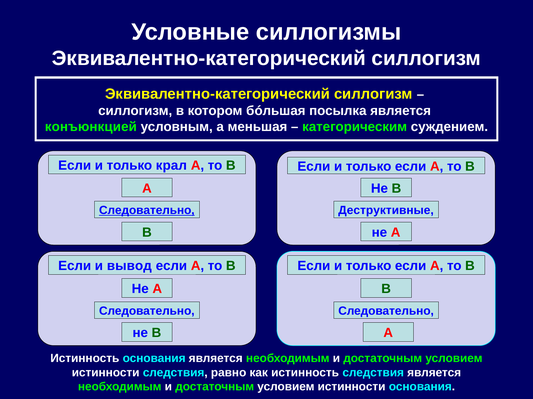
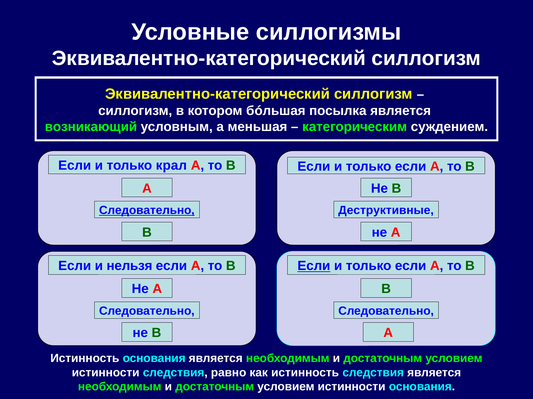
конъюнкцией: конъюнкцией -> возникающий
вывод: вывод -> нельзя
Если at (314, 266) underline: none -> present
